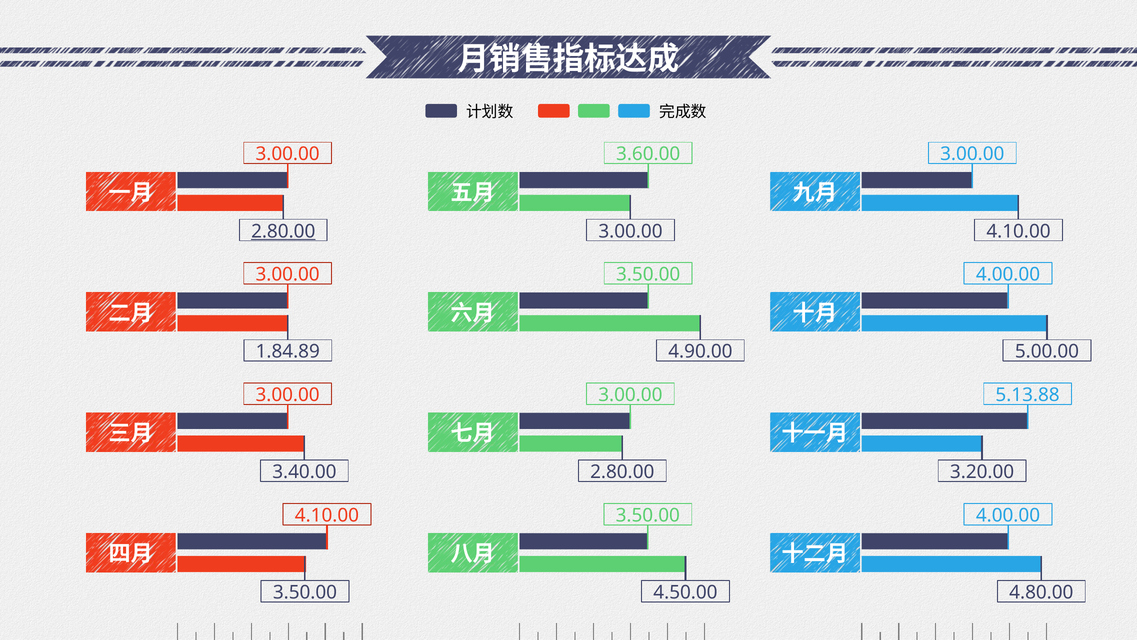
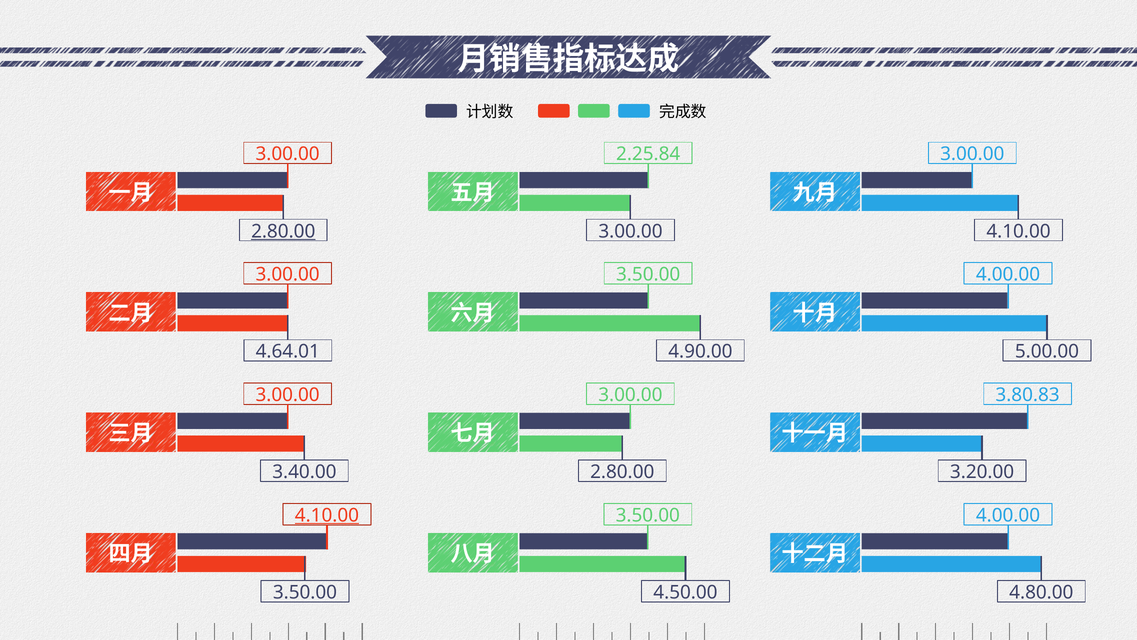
3.60.00: 3.60.00 -> 2.25.84
1.84.89: 1.84.89 -> 4.64.01
5.13.88: 5.13.88 -> 3.80.83
4.10.00 at (327, 515) underline: none -> present
